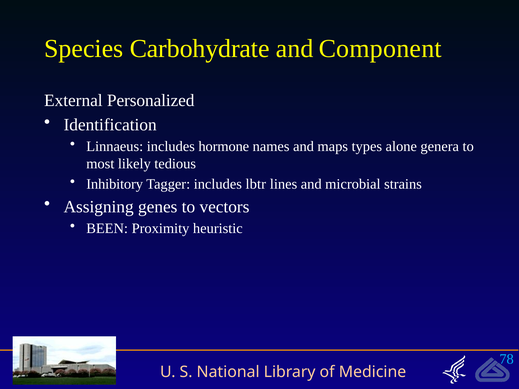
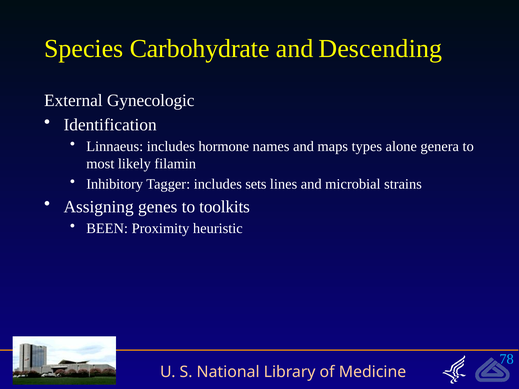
Component: Component -> Descending
Personalized: Personalized -> Gynecologic
tedious: tedious -> filamin
lbtr: lbtr -> sets
vectors: vectors -> toolkits
